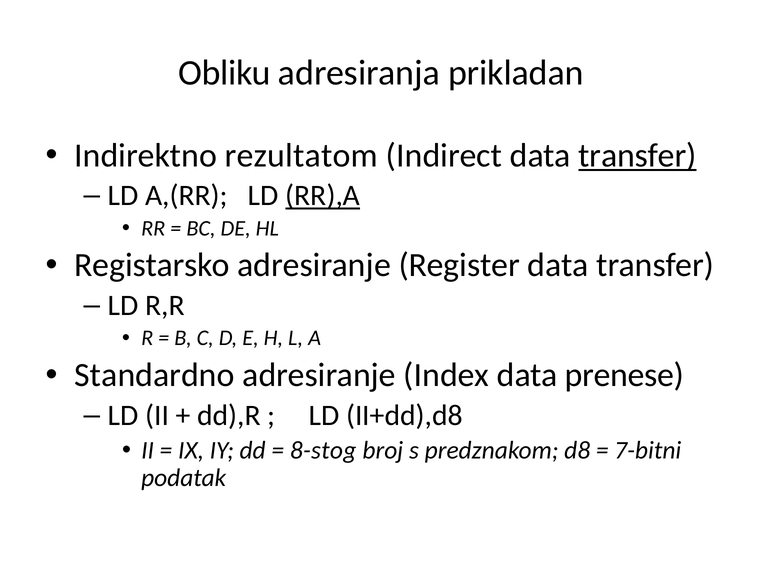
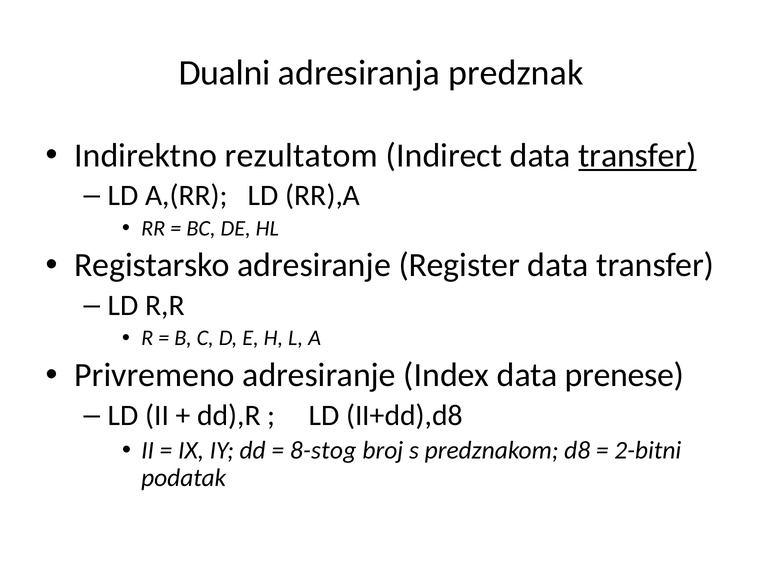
Obliku: Obliku -> Dualni
prikladan: prikladan -> predznak
RR),A underline: present -> none
Standardno: Standardno -> Privremeno
7-bitni: 7-bitni -> 2-bitni
